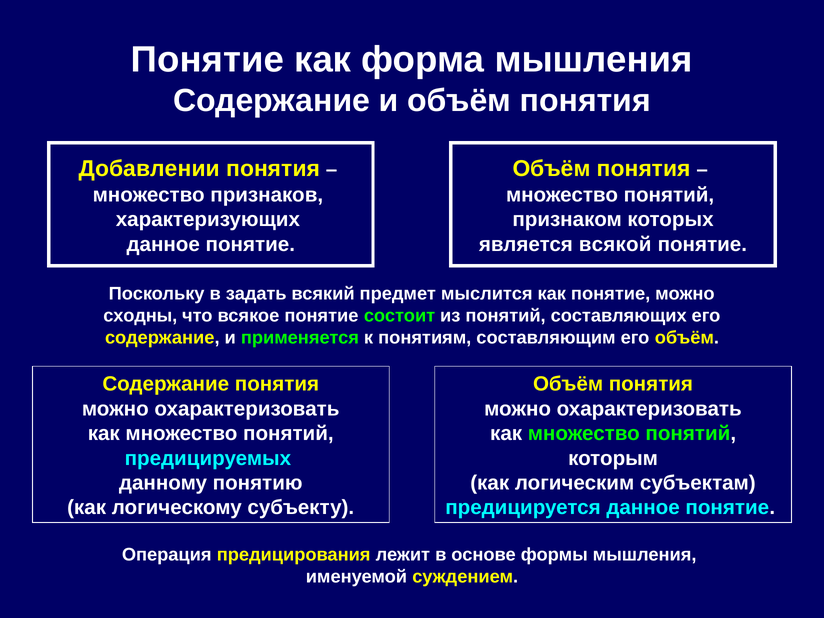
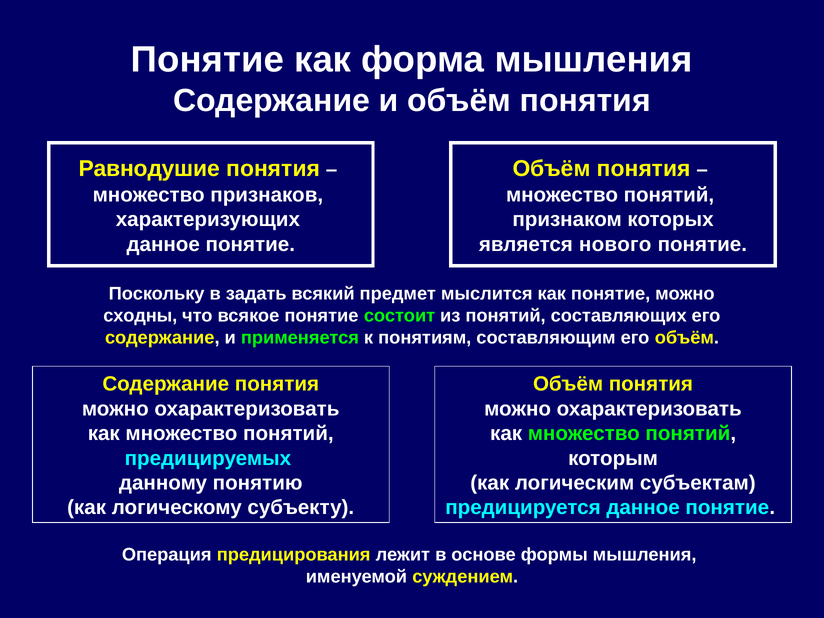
Добавлении: Добавлении -> Равнодушие
всякой: всякой -> нового
